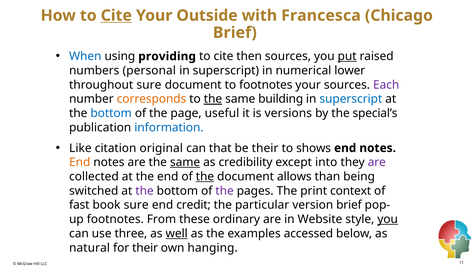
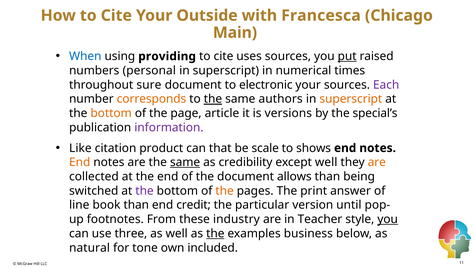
Cite at (116, 15) underline: present -> none
Brief at (235, 33): Brief -> Main
then: then -> uses
lower: lower -> times
to footnotes: footnotes -> electronic
building: building -> authors
superscript at (351, 99) colour: blue -> orange
bottom at (111, 113) colour: blue -> orange
useful: useful -> article
information colour: blue -> purple
original: original -> product
be their: their -> scale
except into: into -> well
are at (377, 162) colour: purple -> orange
the at (205, 176) underline: present -> none
the at (225, 191) colour: purple -> orange
context: context -> answer
fast: fast -> line
book sure: sure -> than
version brief: brief -> until
ordinary: ordinary -> industry
Website: Website -> Teacher
well at (177, 233) underline: present -> none
the at (215, 233) underline: none -> present
accessed: accessed -> business
for their: their -> tone
hanging: hanging -> included
